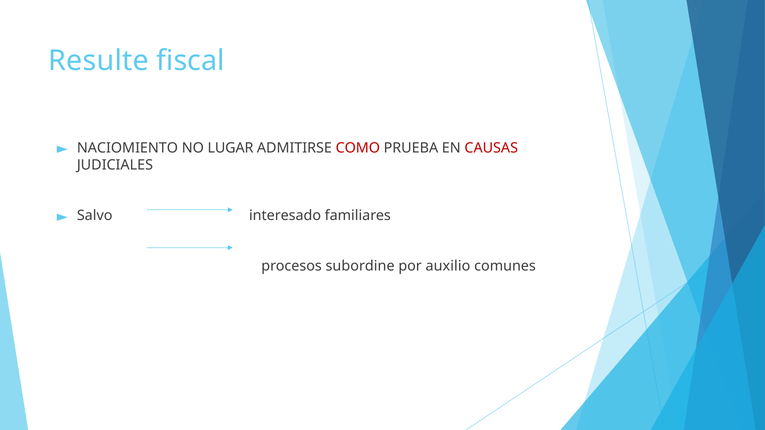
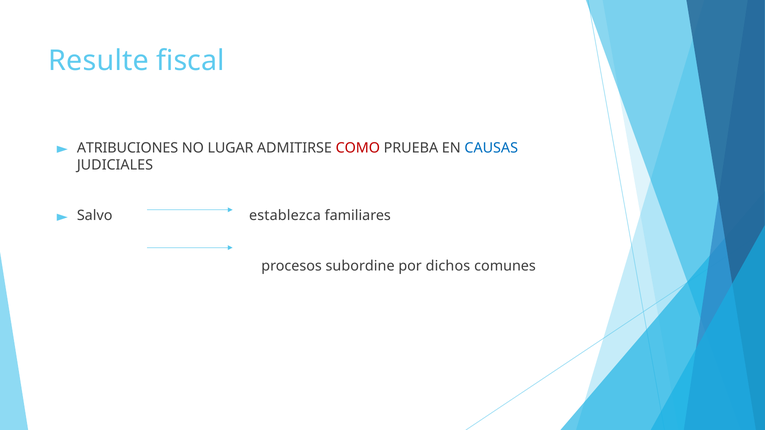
NACIOMIENTO: NACIOMIENTO -> ATRIBUCIONES
CAUSAS colour: red -> blue
interesado: interesado -> establezca
auxilio: auxilio -> dichos
